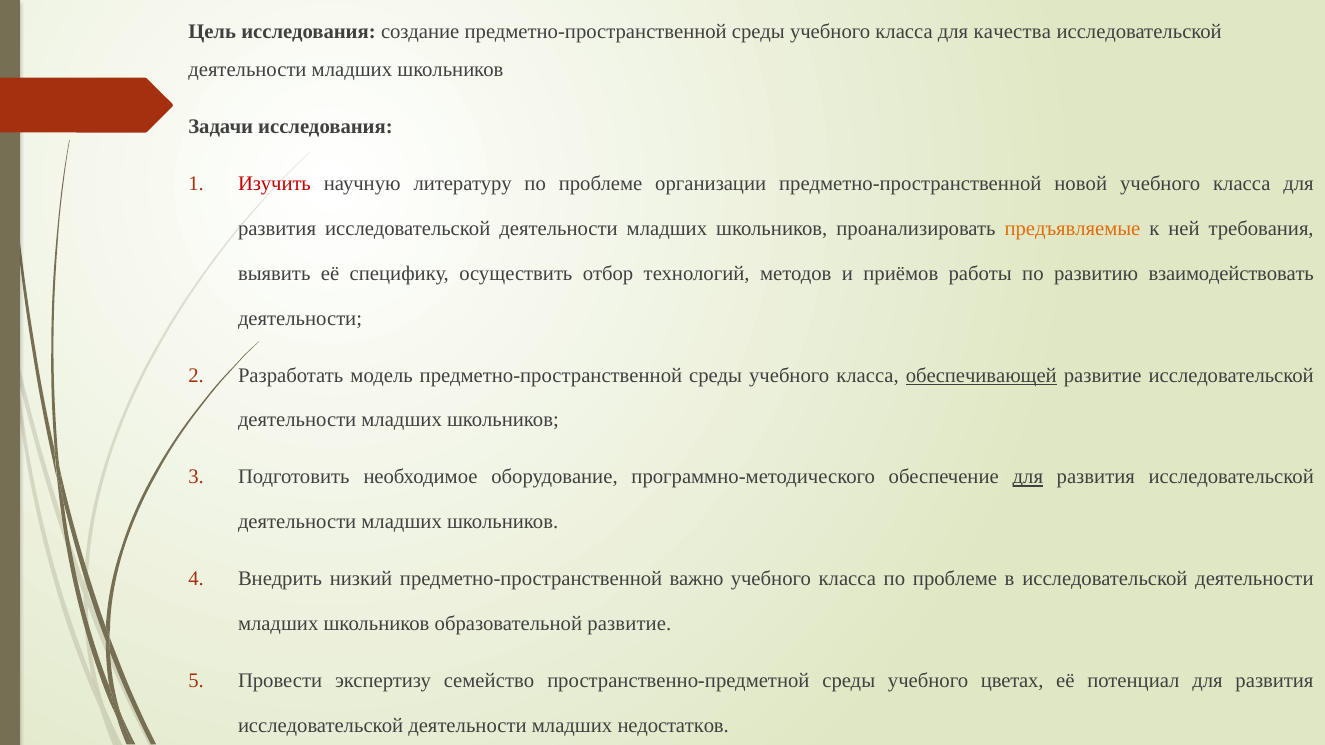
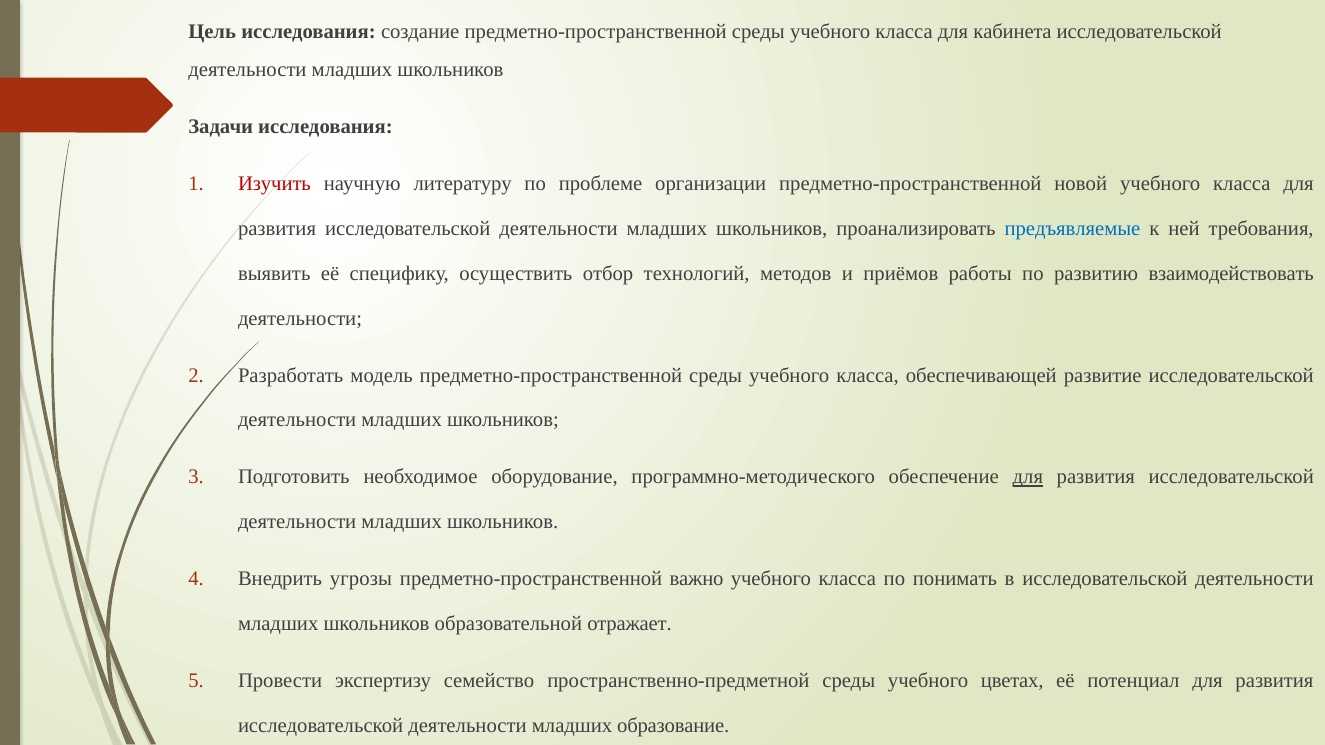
качества: качества -> кабинета
предъявляемые colour: orange -> blue
обеспечивающей underline: present -> none
низкий: низкий -> угрозы
класса по проблеме: проблеме -> понимать
образовательной развитие: развитие -> отражает
недостатков: недостатков -> образование
